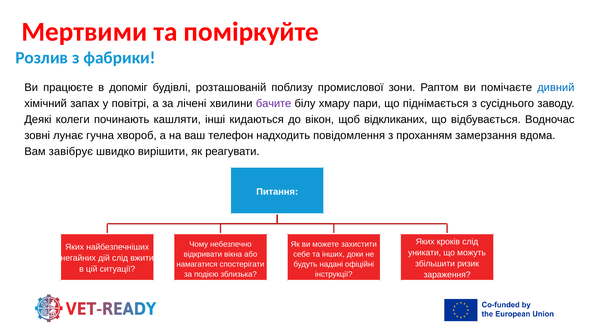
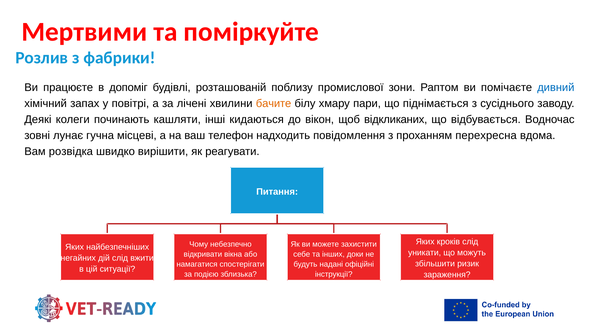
бачите colour: purple -> orange
хвороб: хвороб -> місцеві
замерзання: замерзання -> перехресна
завібрує: завібрує -> розвідка
